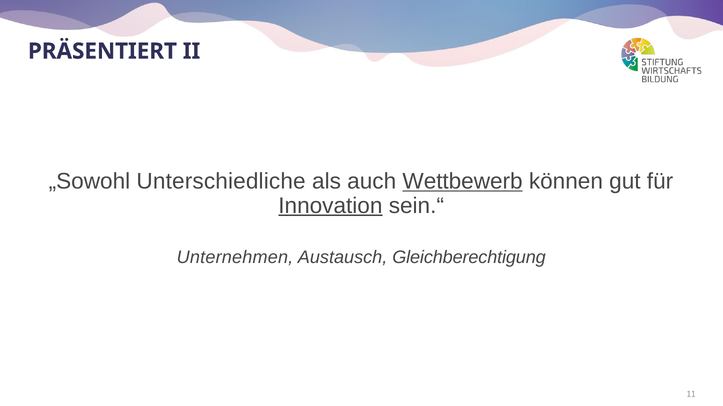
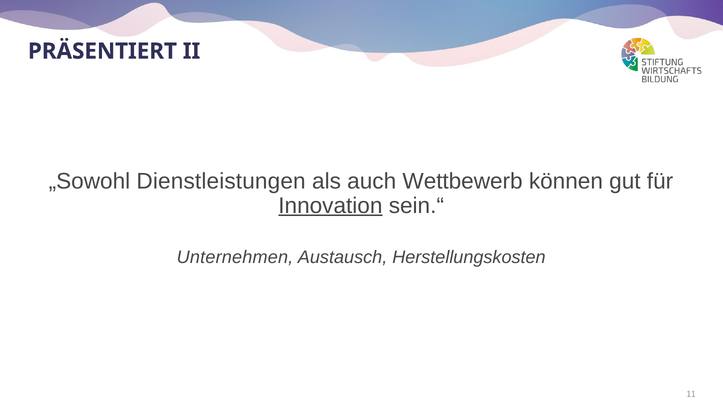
Unterschiedliche: Unterschiedliche -> Dienstleistungen
Wettbewerb underline: present -> none
Gleichberechtigung: Gleichberechtigung -> Herstellungskosten
